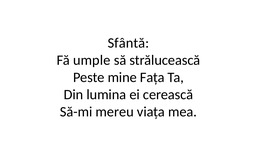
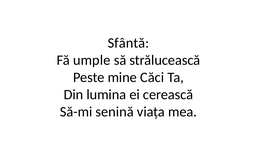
Fața: Fața -> Căci
mereu: mereu -> senină
